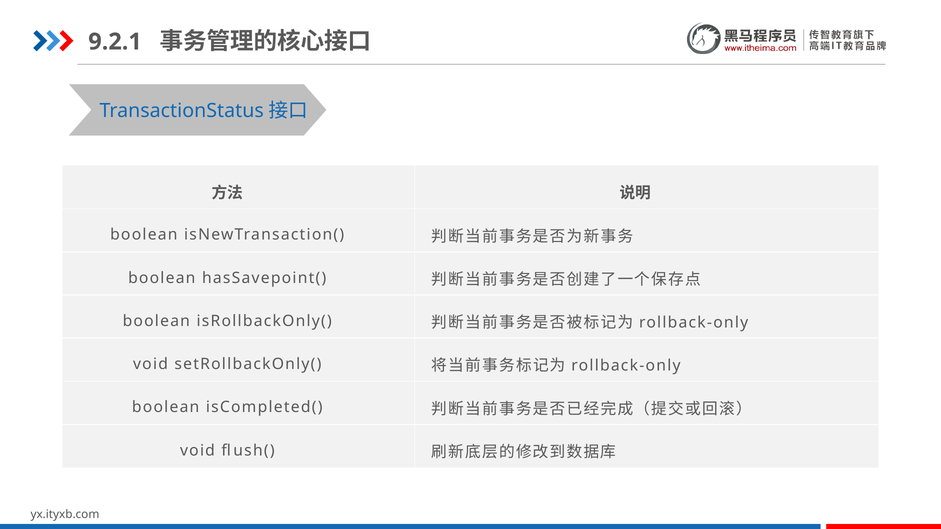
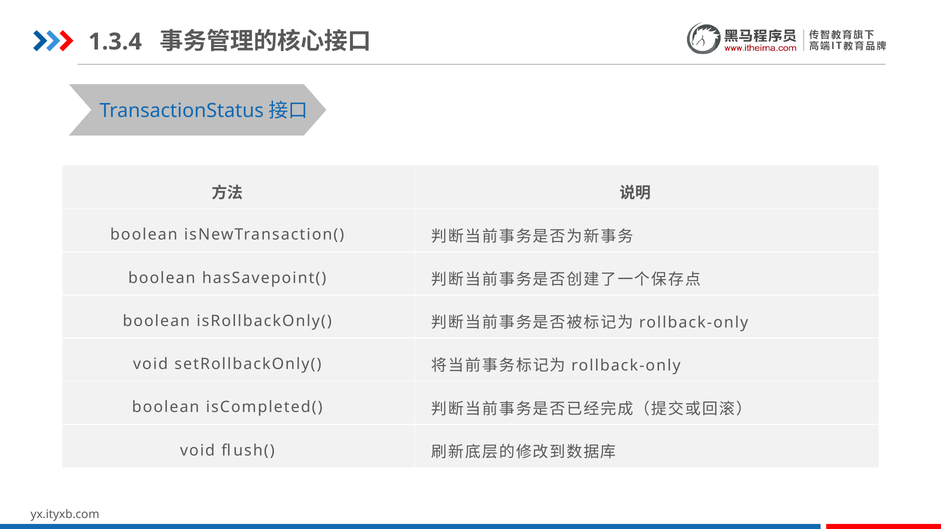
9.2.1: 9.2.1 -> 1.3.4
